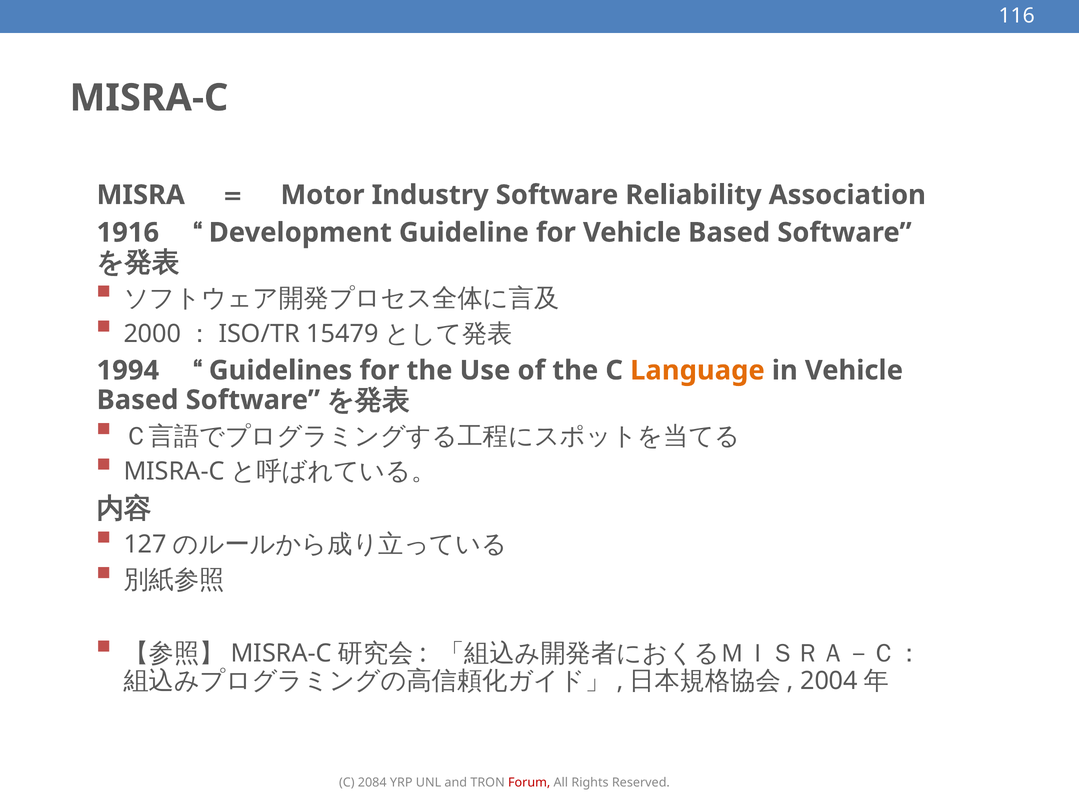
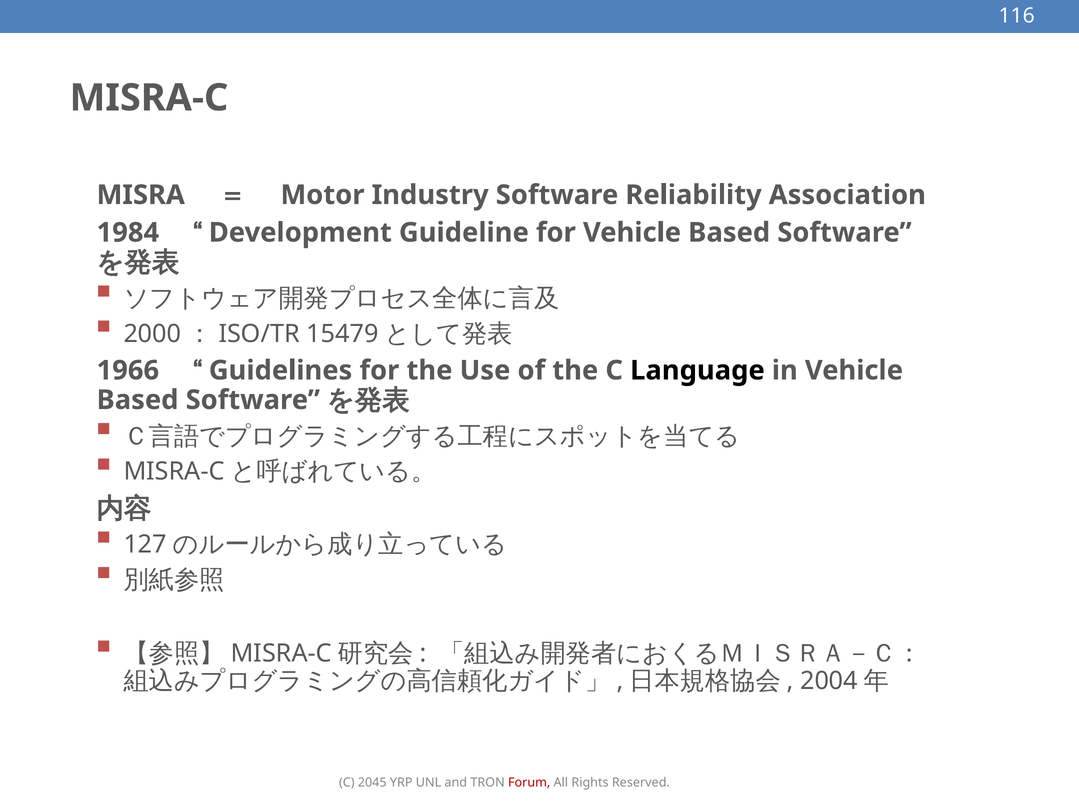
1916: 1916 -> 1984
1994: 1994 -> 1966
Language colour: orange -> black
2084: 2084 -> 2045
